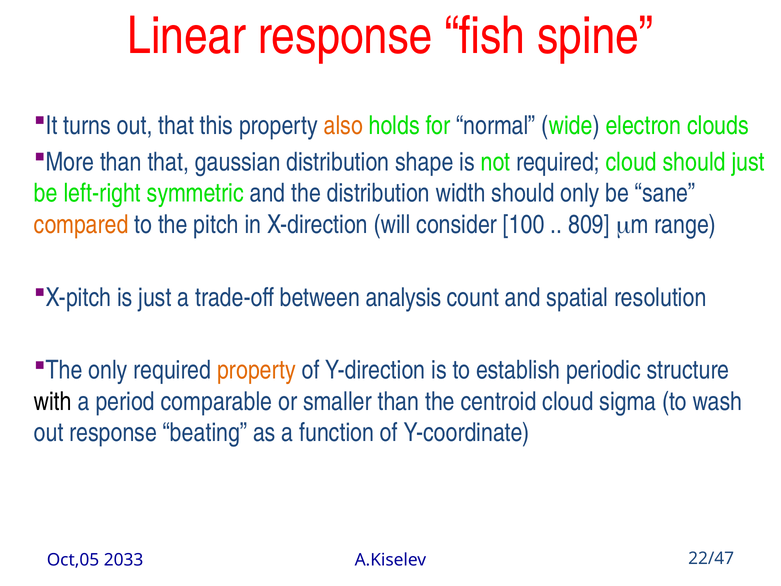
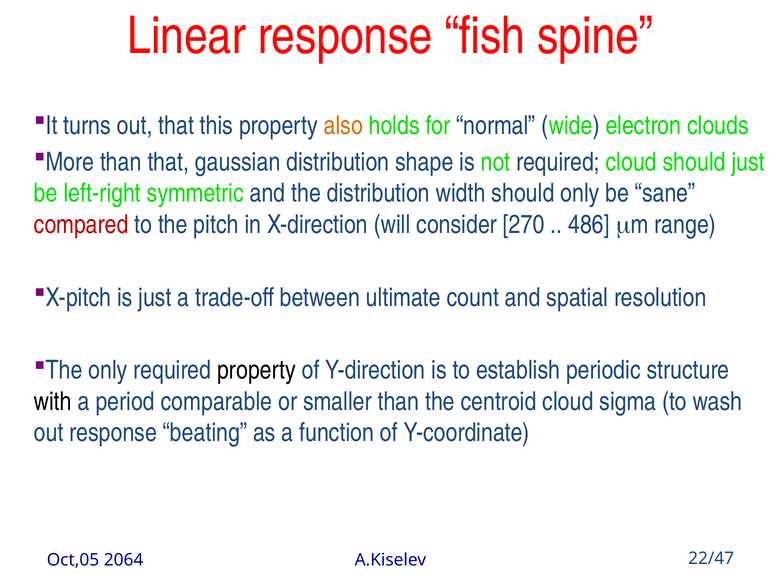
compared colour: orange -> red
100: 100 -> 270
809: 809 -> 486
analysis: analysis -> ultimate
property at (256, 370) colour: orange -> black
2033: 2033 -> 2064
